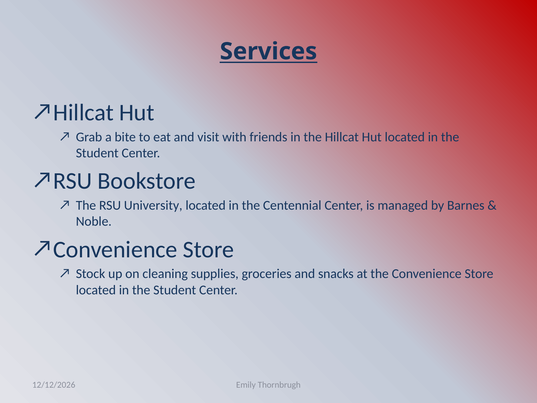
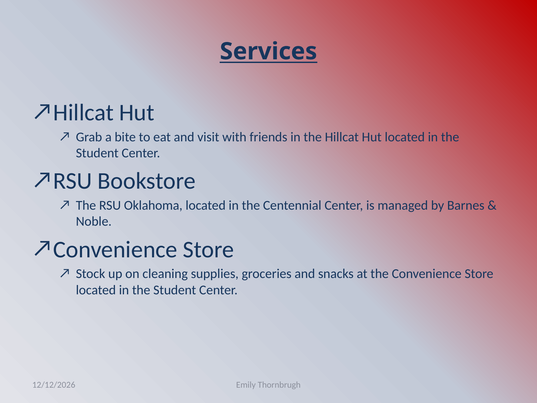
University: University -> Oklahoma
